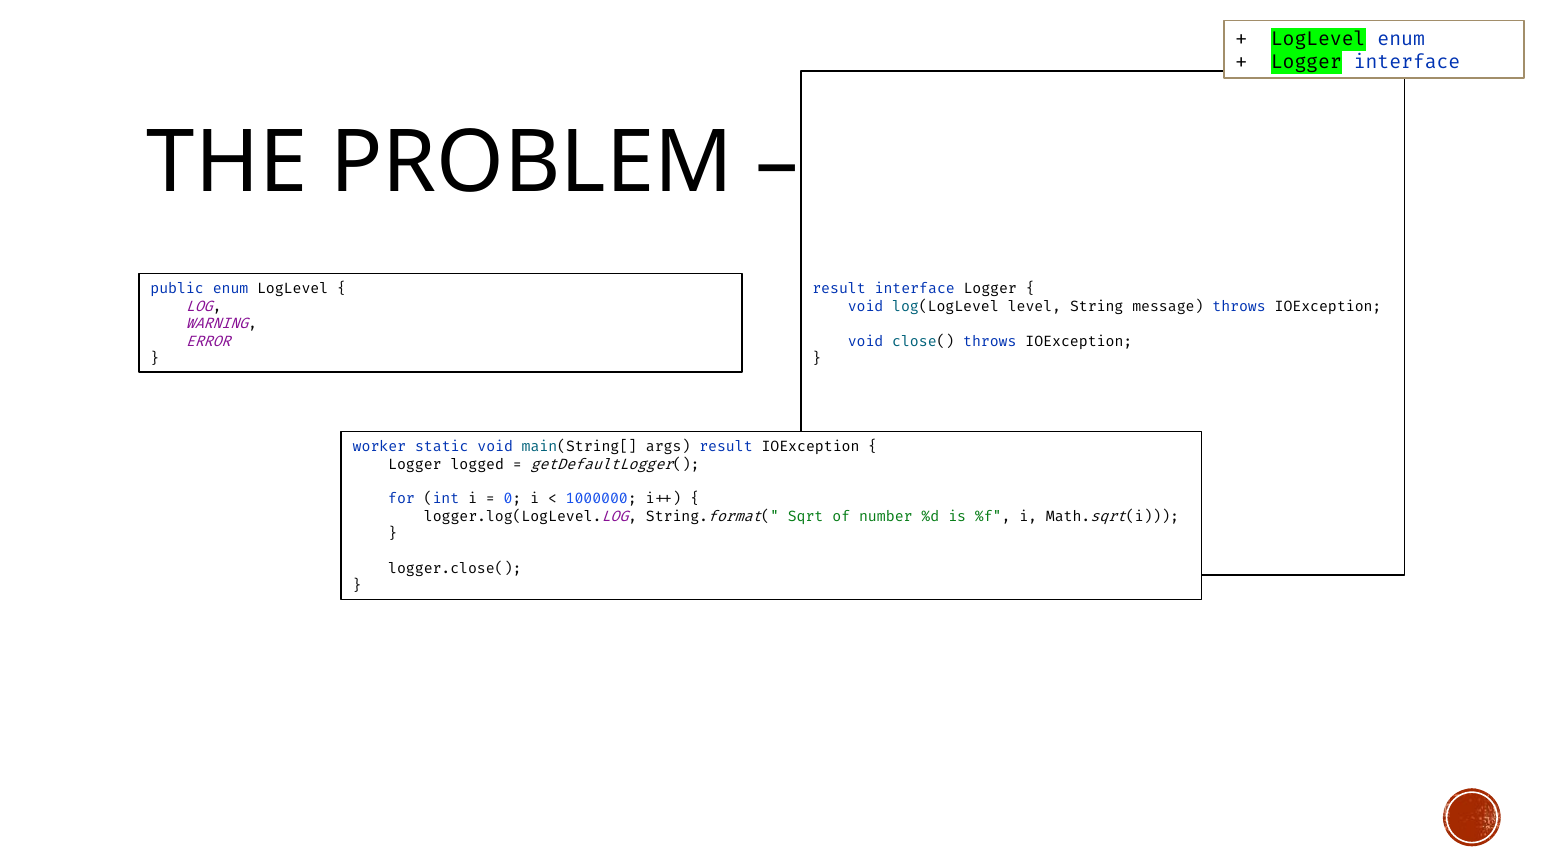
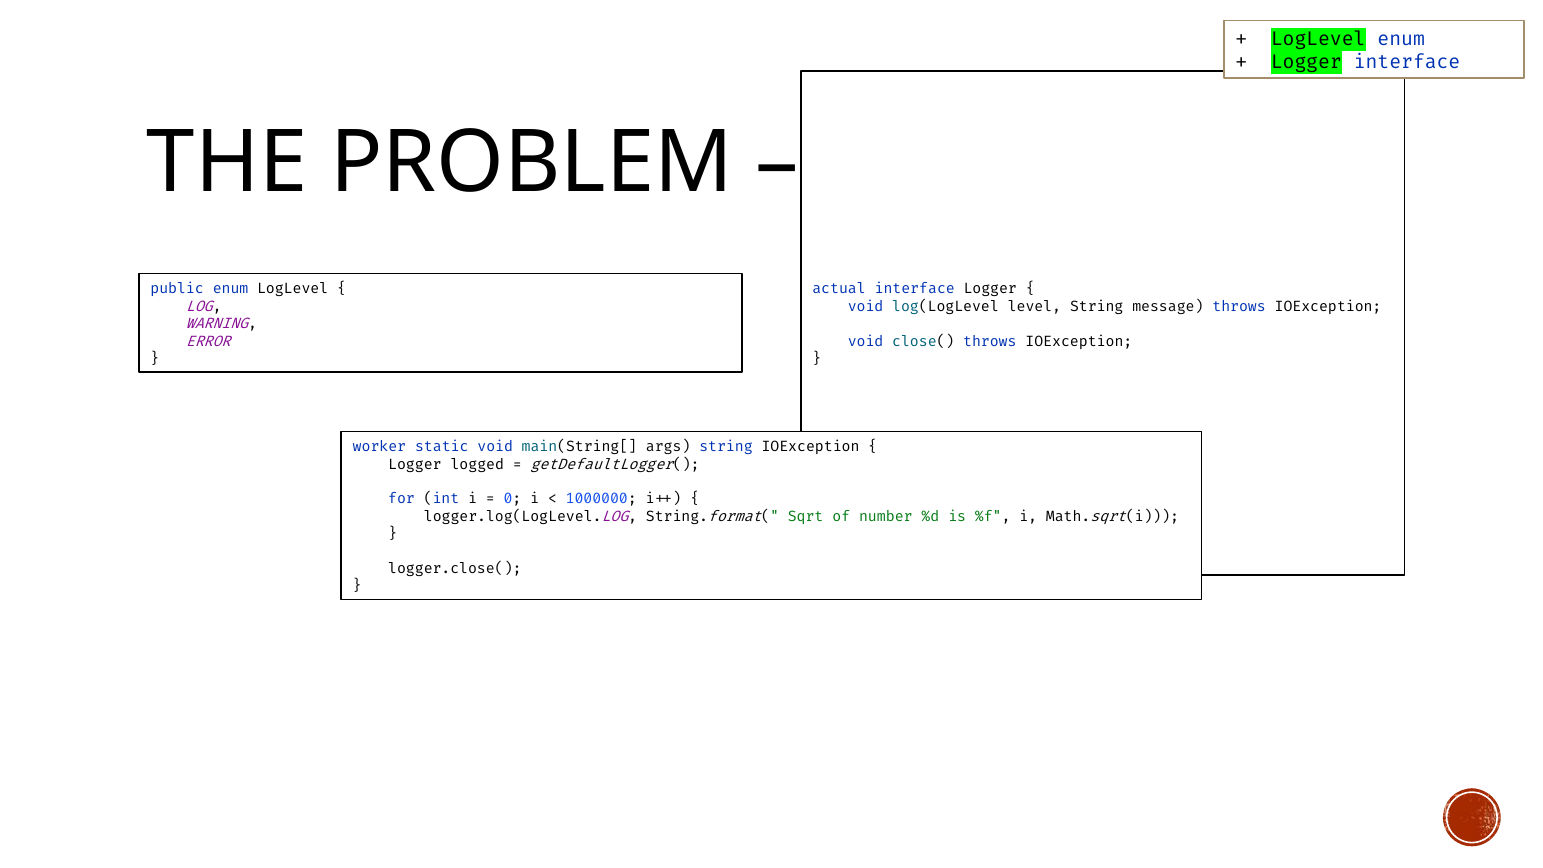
result at (839, 289): result -> actual
args result: result -> string
